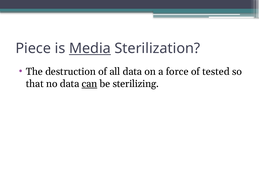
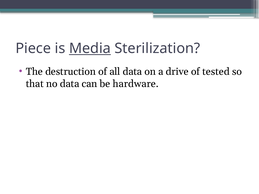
force: force -> drive
can underline: present -> none
sterilizing: sterilizing -> hardware
